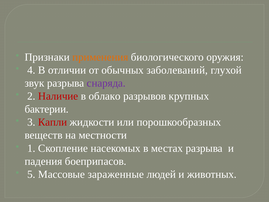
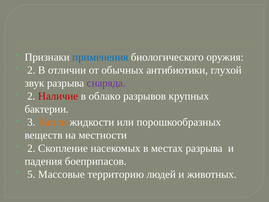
применения colour: orange -> blue
4 at (31, 70): 4 -> 2
заболеваний: заболеваний -> антибиотики
Капли colour: red -> orange
1 at (31, 148): 1 -> 2
зараженные: зараженные -> территорию
